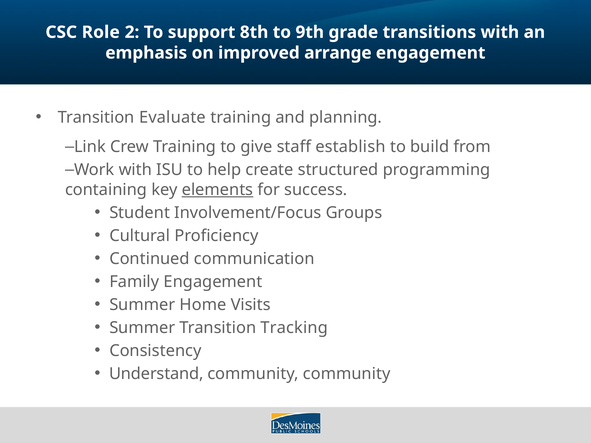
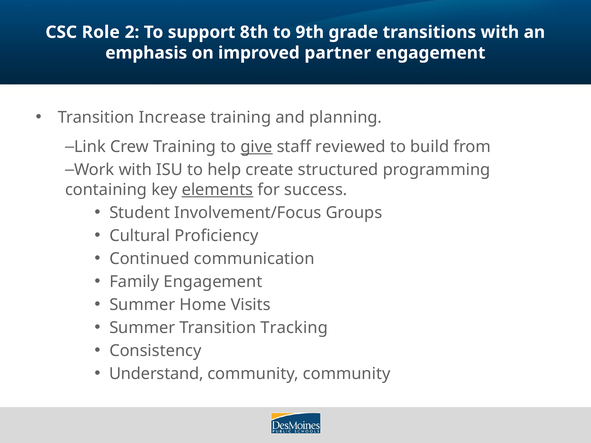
arrange: arrange -> partner
Evaluate: Evaluate -> Increase
give underline: none -> present
establish: establish -> reviewed
